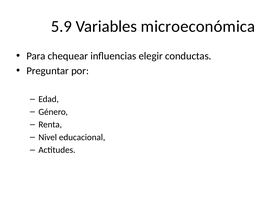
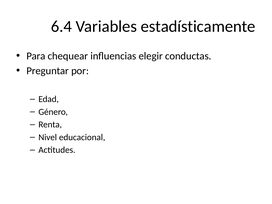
5.9: 5.9 -> 6.4
microeconómica: microeconómica -> estadísticamente
